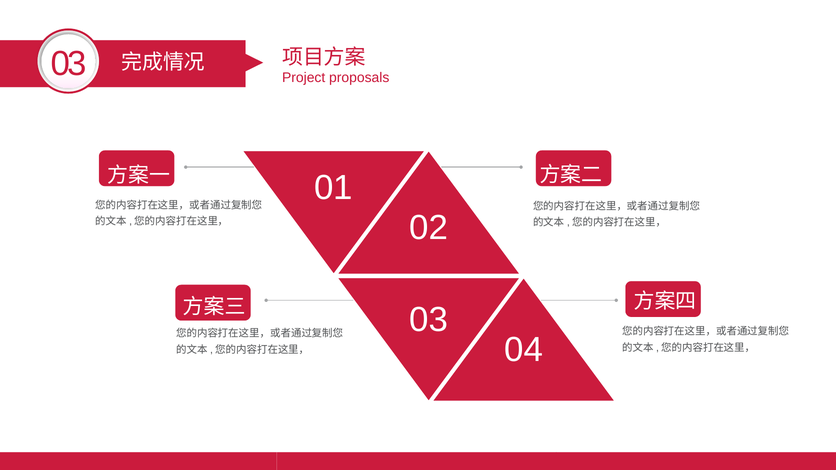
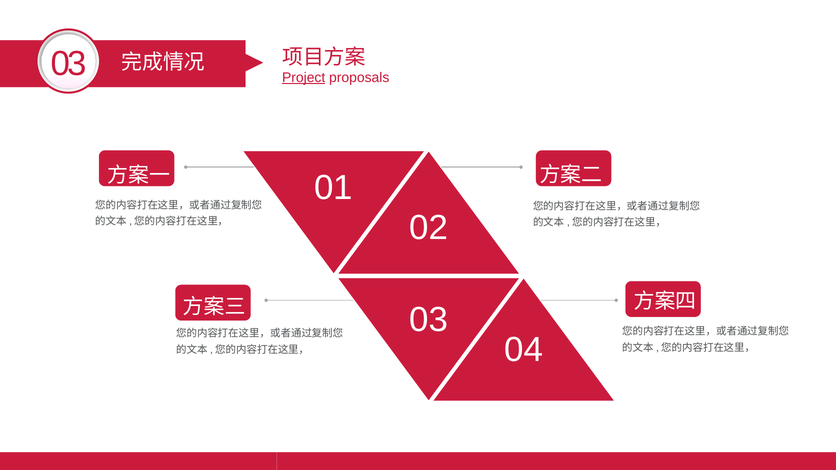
Project underline: none -> present
